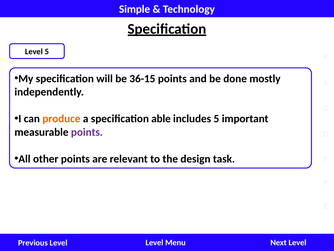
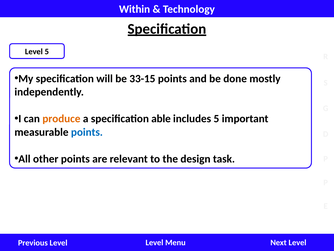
Simple: Simple -> Within
36-15: 36-15 -> 33-15
points at (87, 132) colour: purple -> blue
